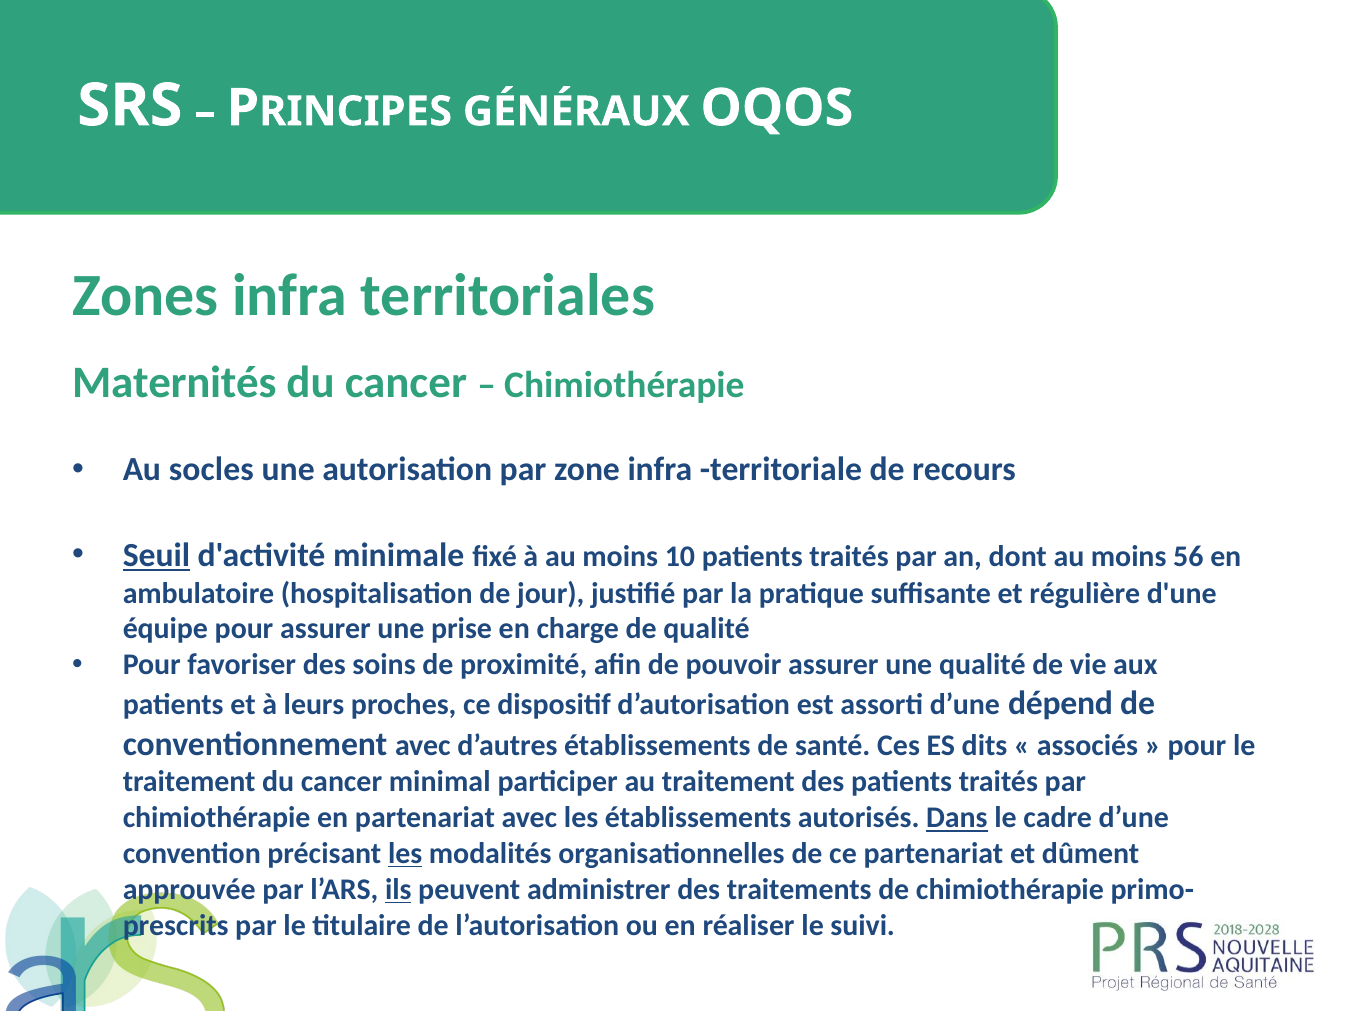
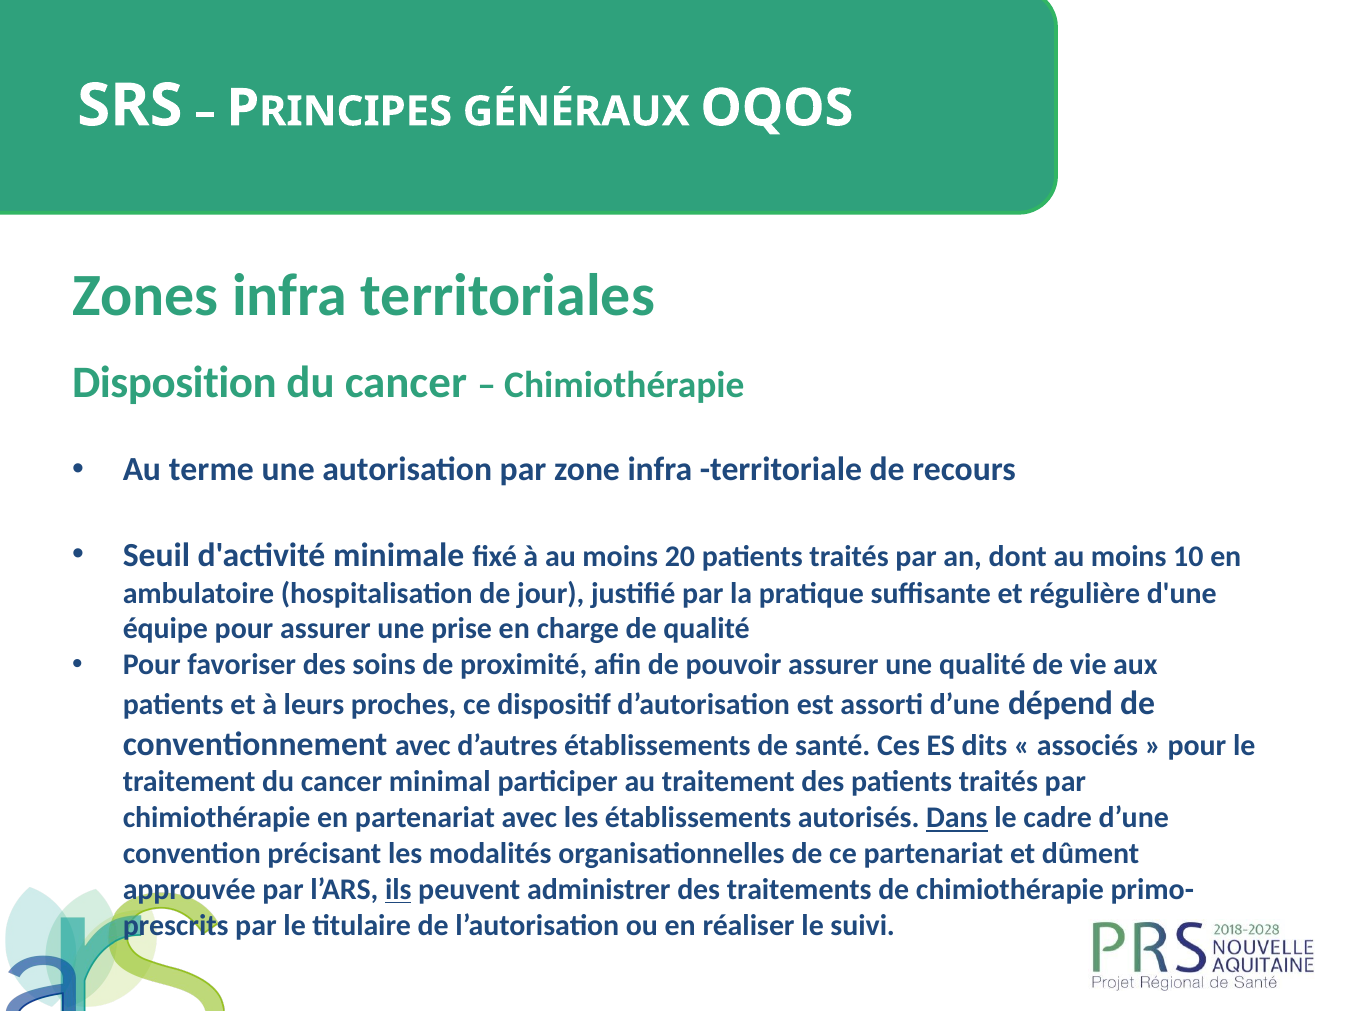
Maternités: Maternités -> Disposition
socles: socles -> terme
Seuil underline: present -> none
10: 10 -> 20
56: 56 -> 10
les at (405, 854) underline: present -> none
